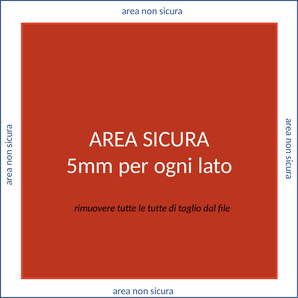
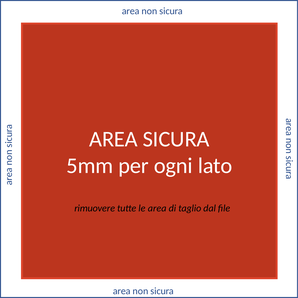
le tutte: tutte -> area
